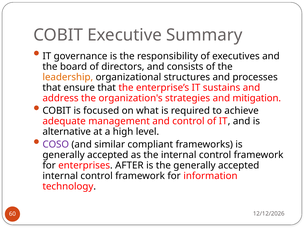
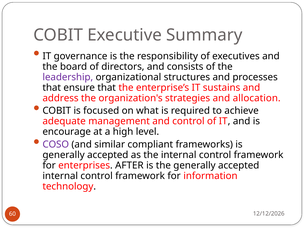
leadership colour: orange -> purple
mitigation: mitigation -> allocation
alternative: alternative -> encourage
